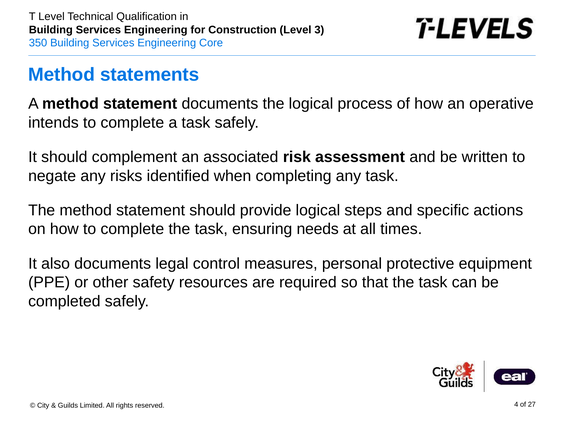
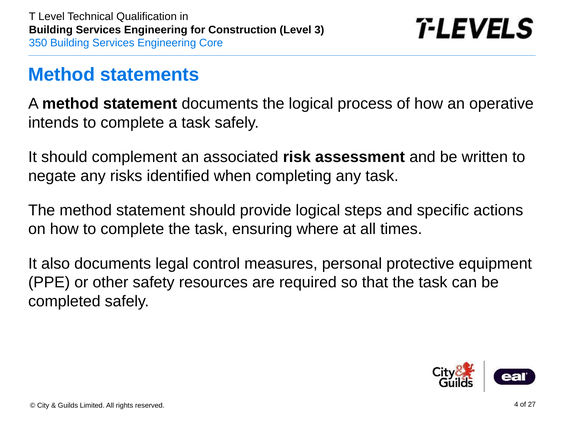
needs: needs -> where
